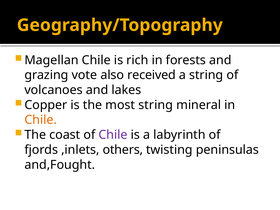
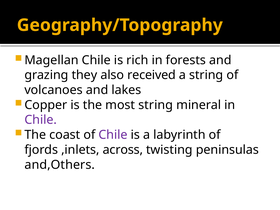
vote: vote -> they
Chile at (41, 120) colour: orange -> purple
others: others -> across
and,Fought: and,Fought -> and,Others
